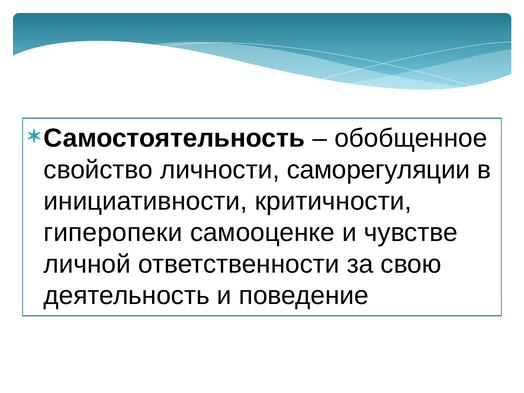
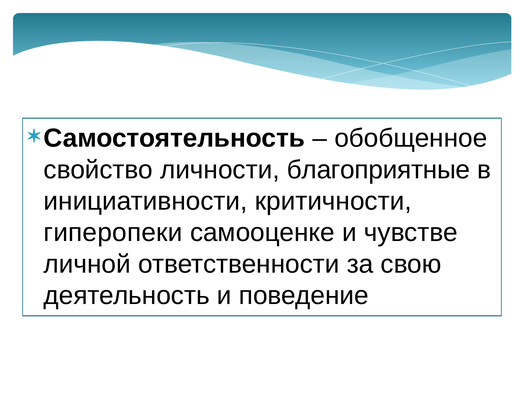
саморегуляции: саморегуляции -> благоприятные
